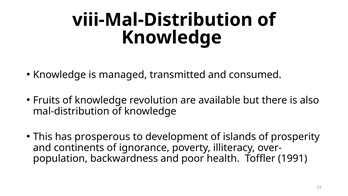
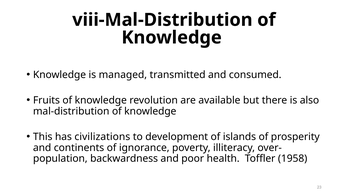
prosperous: prosperous -> civilizations
1991: 1991 -> 1958
